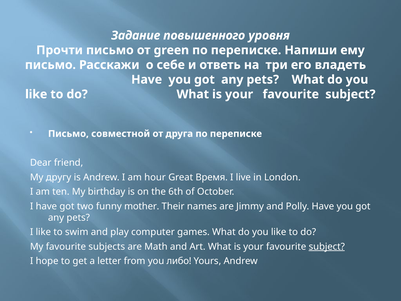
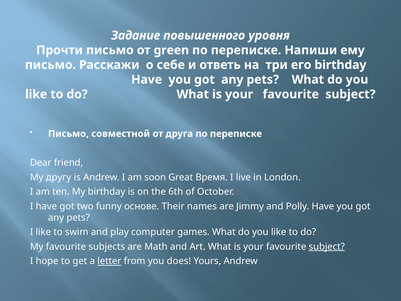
его владеть: владеть -> birthday
hour: hour -> soon
mother: mother -> основе
letter underline: none -> present
либо: либо -> does
